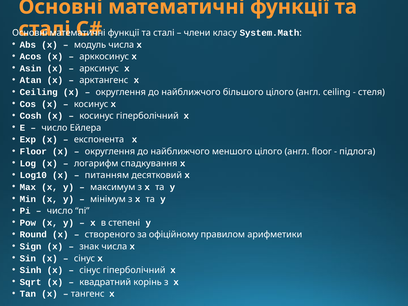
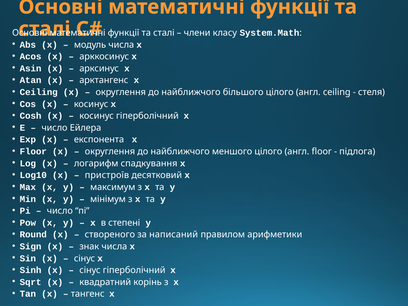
питанням: питанням -> пристроїв
офіційному: офіційному -> написаний
